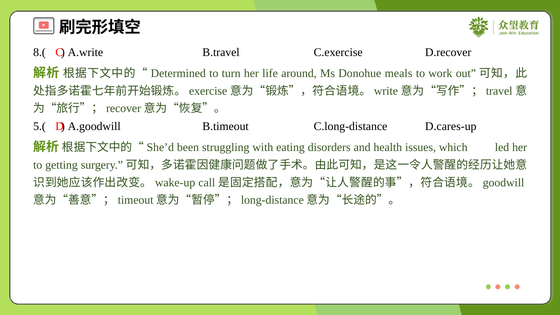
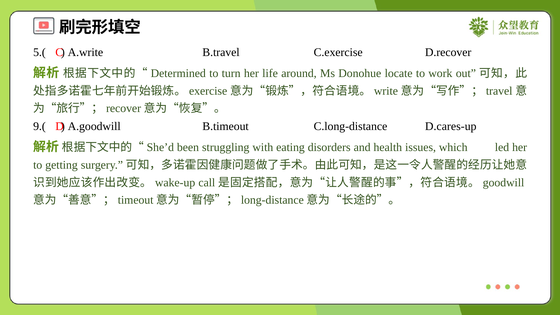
8.(: 8.( -> 5.(
meals: meals -> locate
5.(: 5.( -> 9.(
